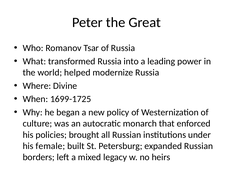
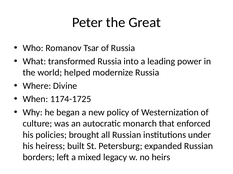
1699-1725: 1699-1725 -> 1174-1725
female: female -> heiress
